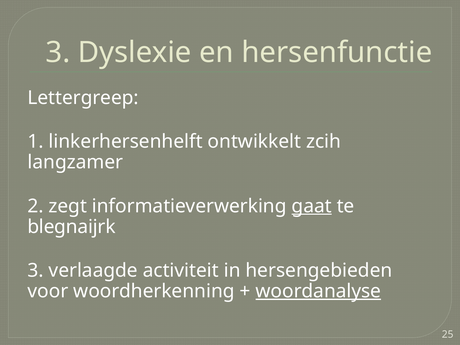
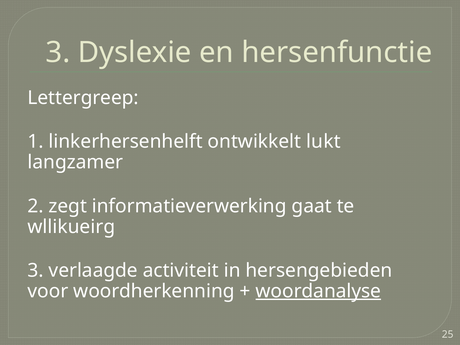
zcih: zcih -> lukt
gaat underline: present -> none
blegnaijrk: blegnaijrk -> wllikueirg
